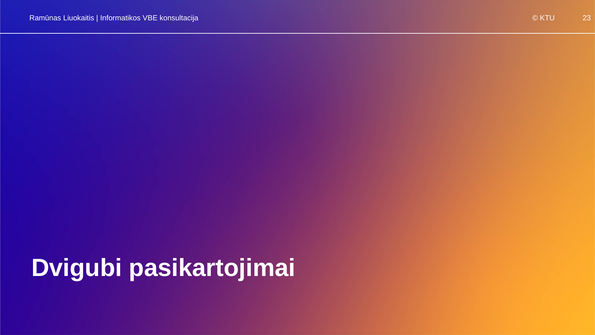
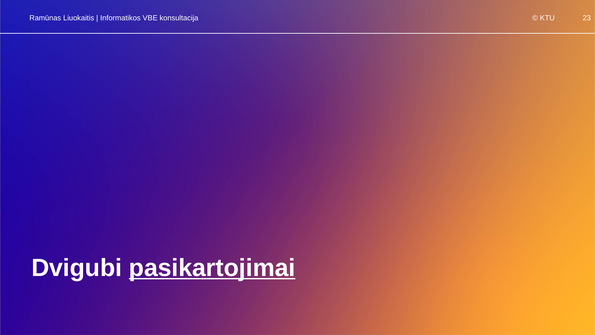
pasikartojimai underline: none -> present
